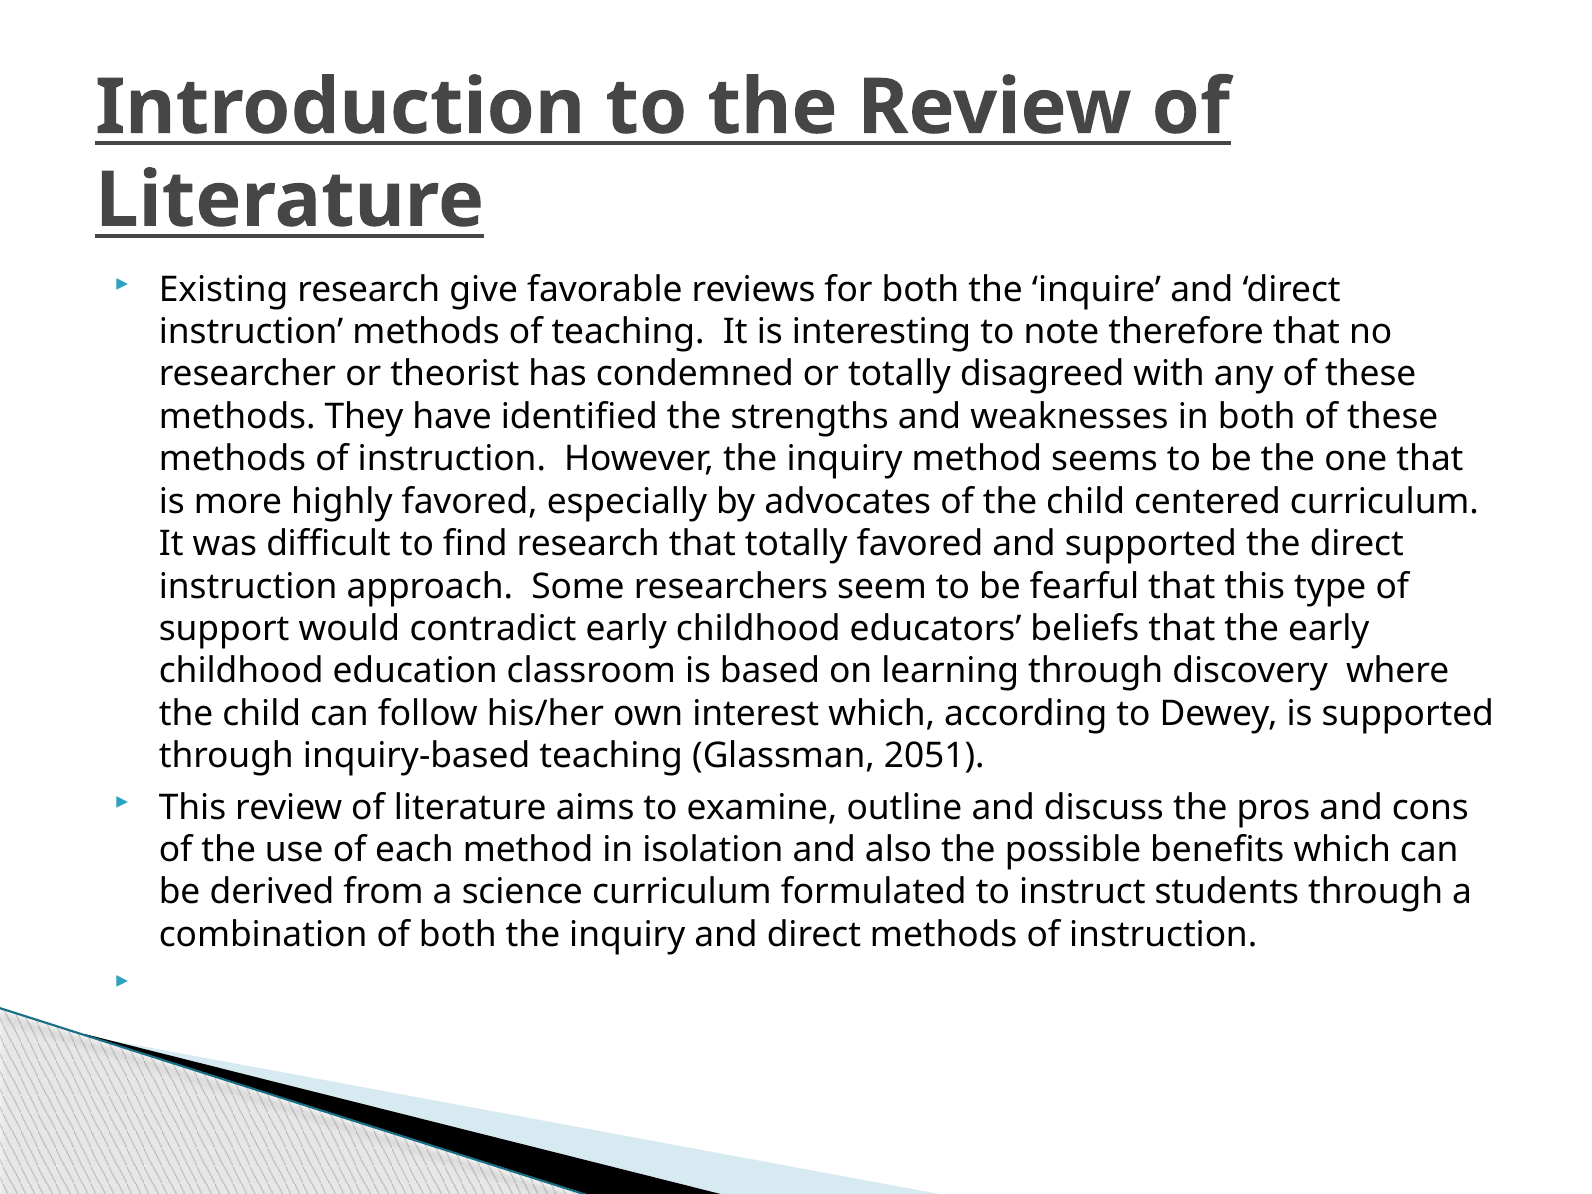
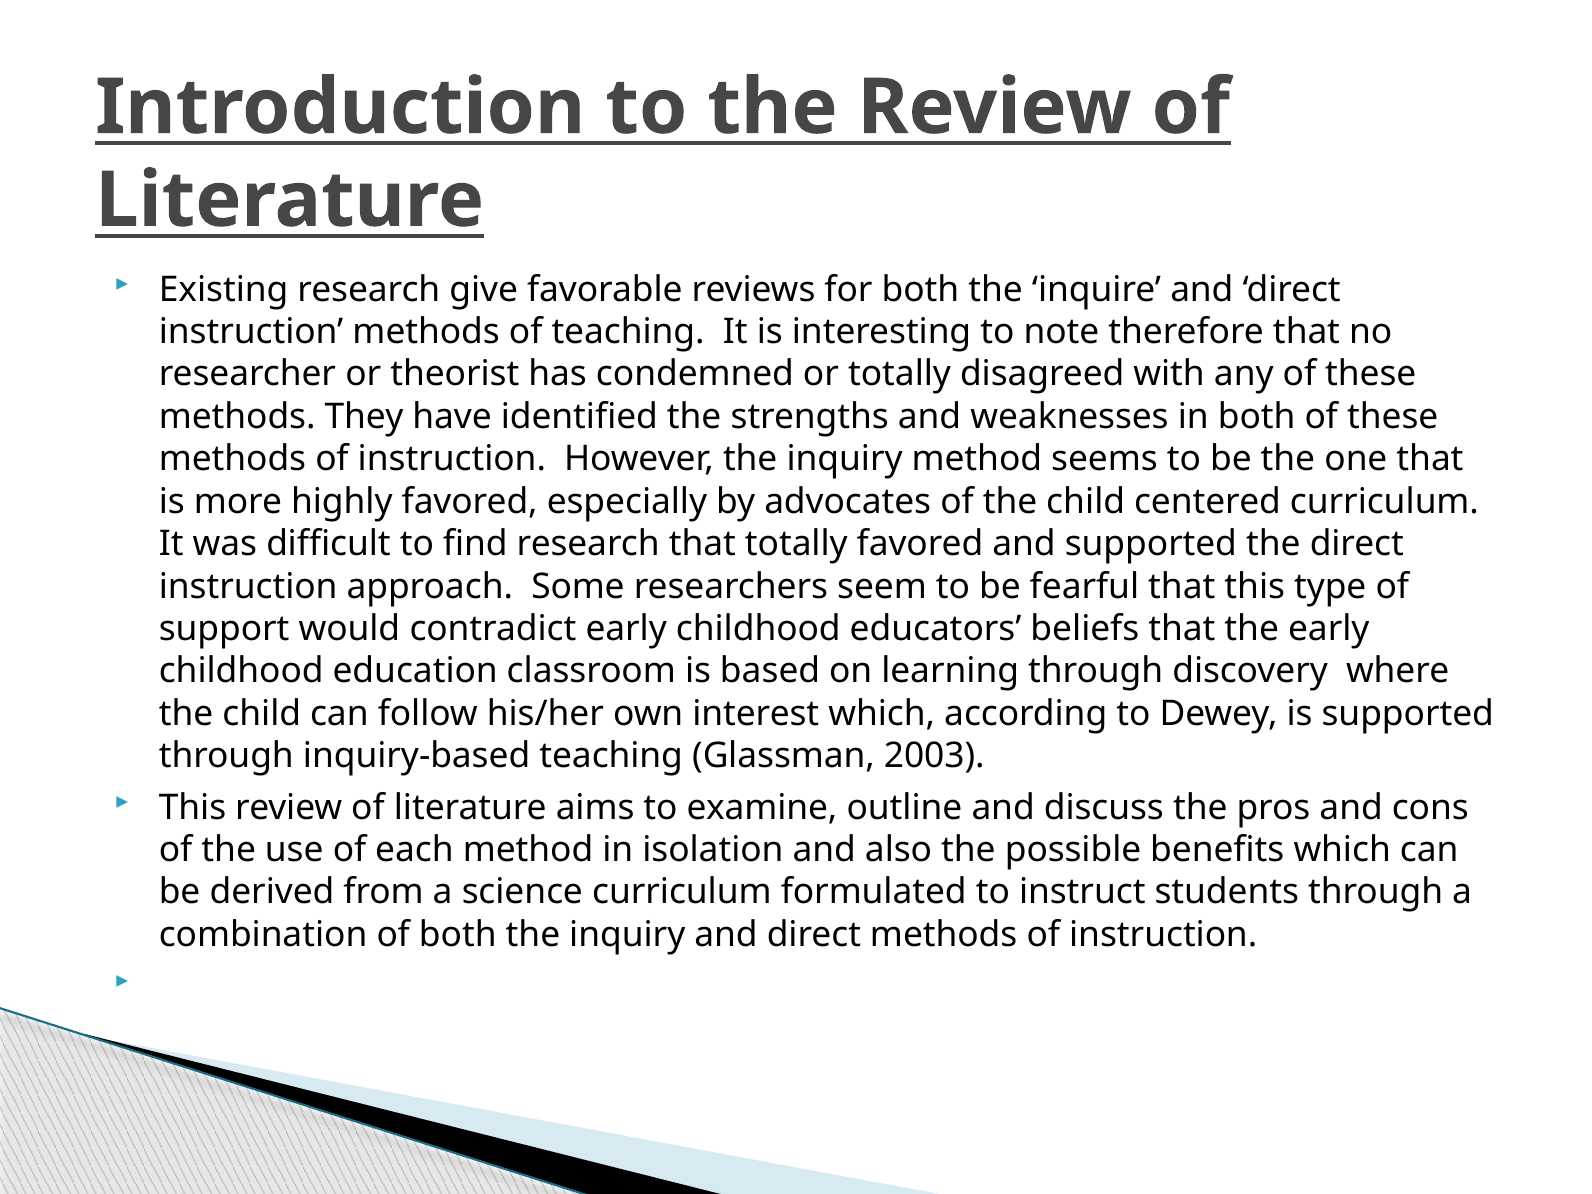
2051: 2051 -> 2003
